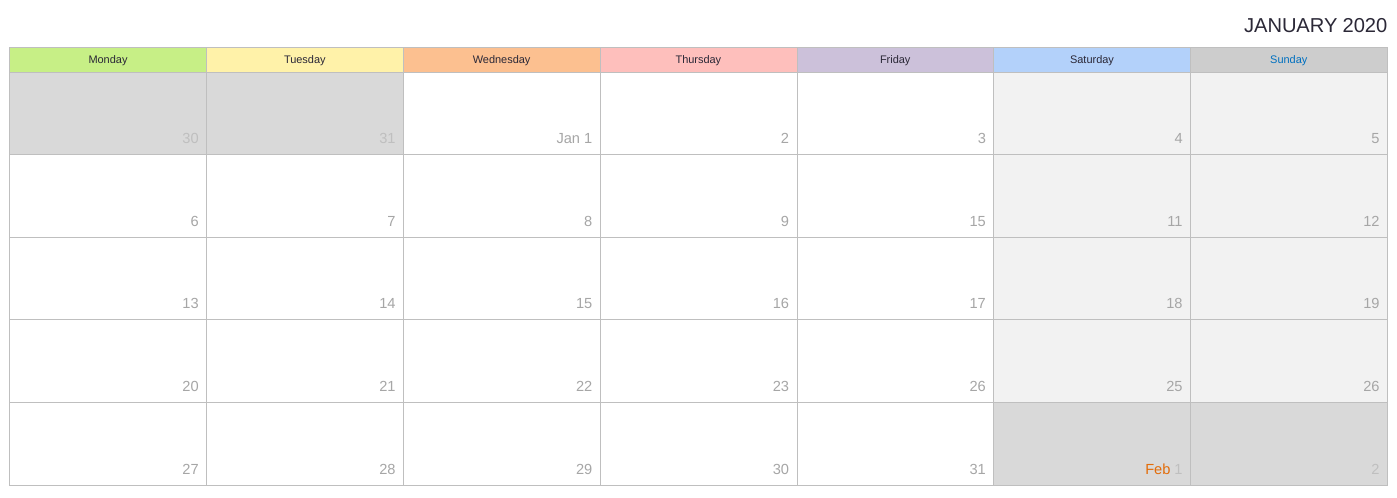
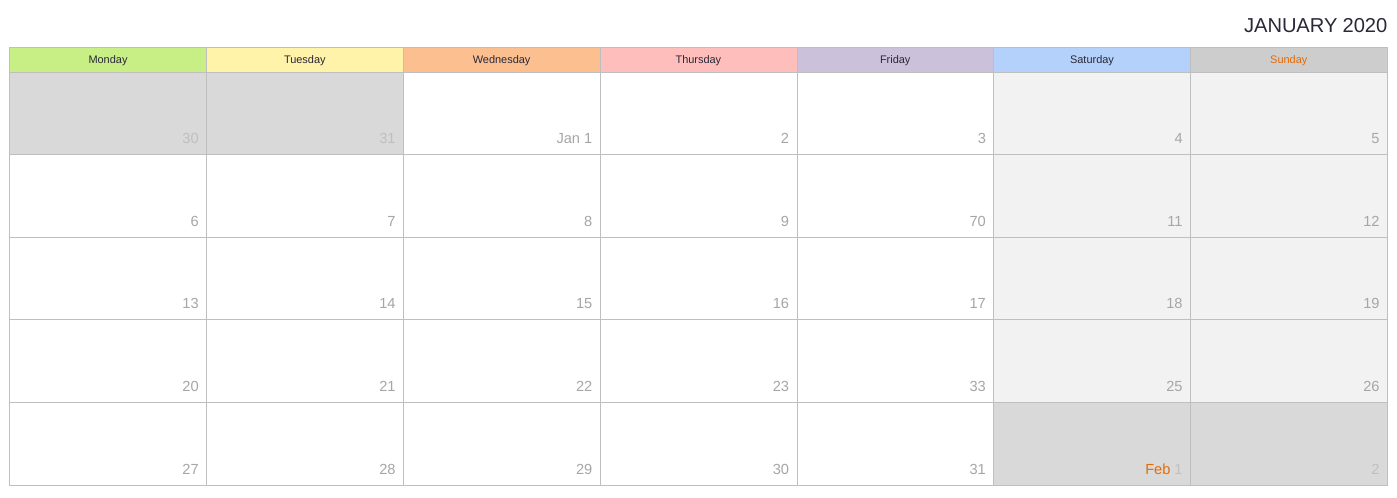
Sunday colour: blue -> orange
9 15: 15 -> 70
23 26: 26 -> 33
